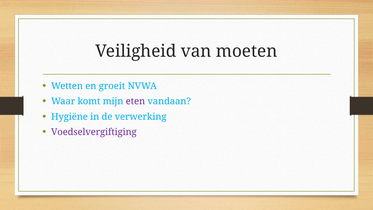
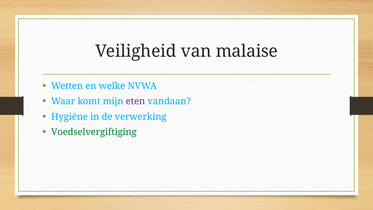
moeten: moeten -> malaise
groeit: groeit -> welke
Voedselvergiftiging colour: purple -> green
